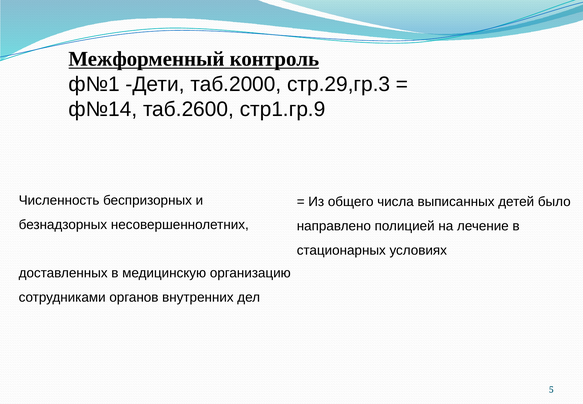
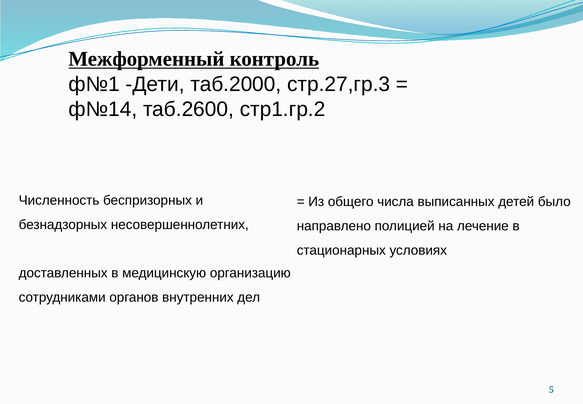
стр.29,гр.3: стр.29,гр.3 -> стр.27,гр.3
стр1.гр.9: стр1.гр.9 -> стр1.гр.2
